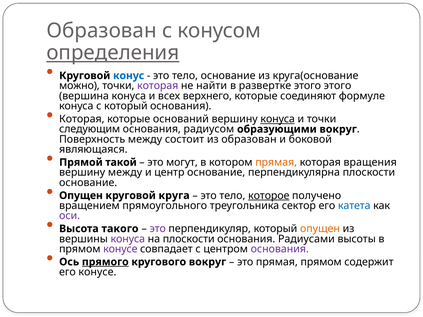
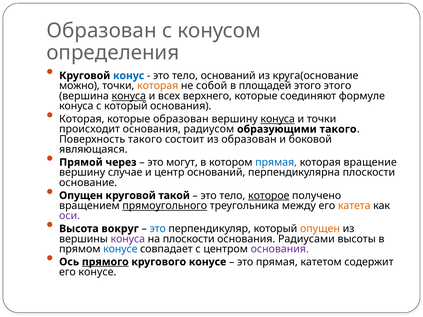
определения underline: present -> none
тело основание: основание -> оснований
которая at (158, 86) colour: purple -> orange
найти: найти -> собой
развертке: развертке -> площадей
конуса at (129, 96) underline: none -> present
которые оснований: оснований -> образован
следующим: следующим -> происходит
образующими вокруг: вокруг -> такого
Поверхность между: между -> такого
такой: такой -> через
прямая at (276, 162) colour: orange -> blue
вращения: вращения -> вращение
вершину между: между -> случае
центр основание: основание -> оснований
круга: круга -> такой
прямоугольного underline: none -> present
сектор: сектор -> между
катета colour: blue -> orange
такого: такого -> вокруг
это at (158, 229) colour: purple -> blue
конусе at (120, 249) colour: purple -> blue
кругового вокруг: вокруг -> конусе
прямая прямом: прямом -> катетом
